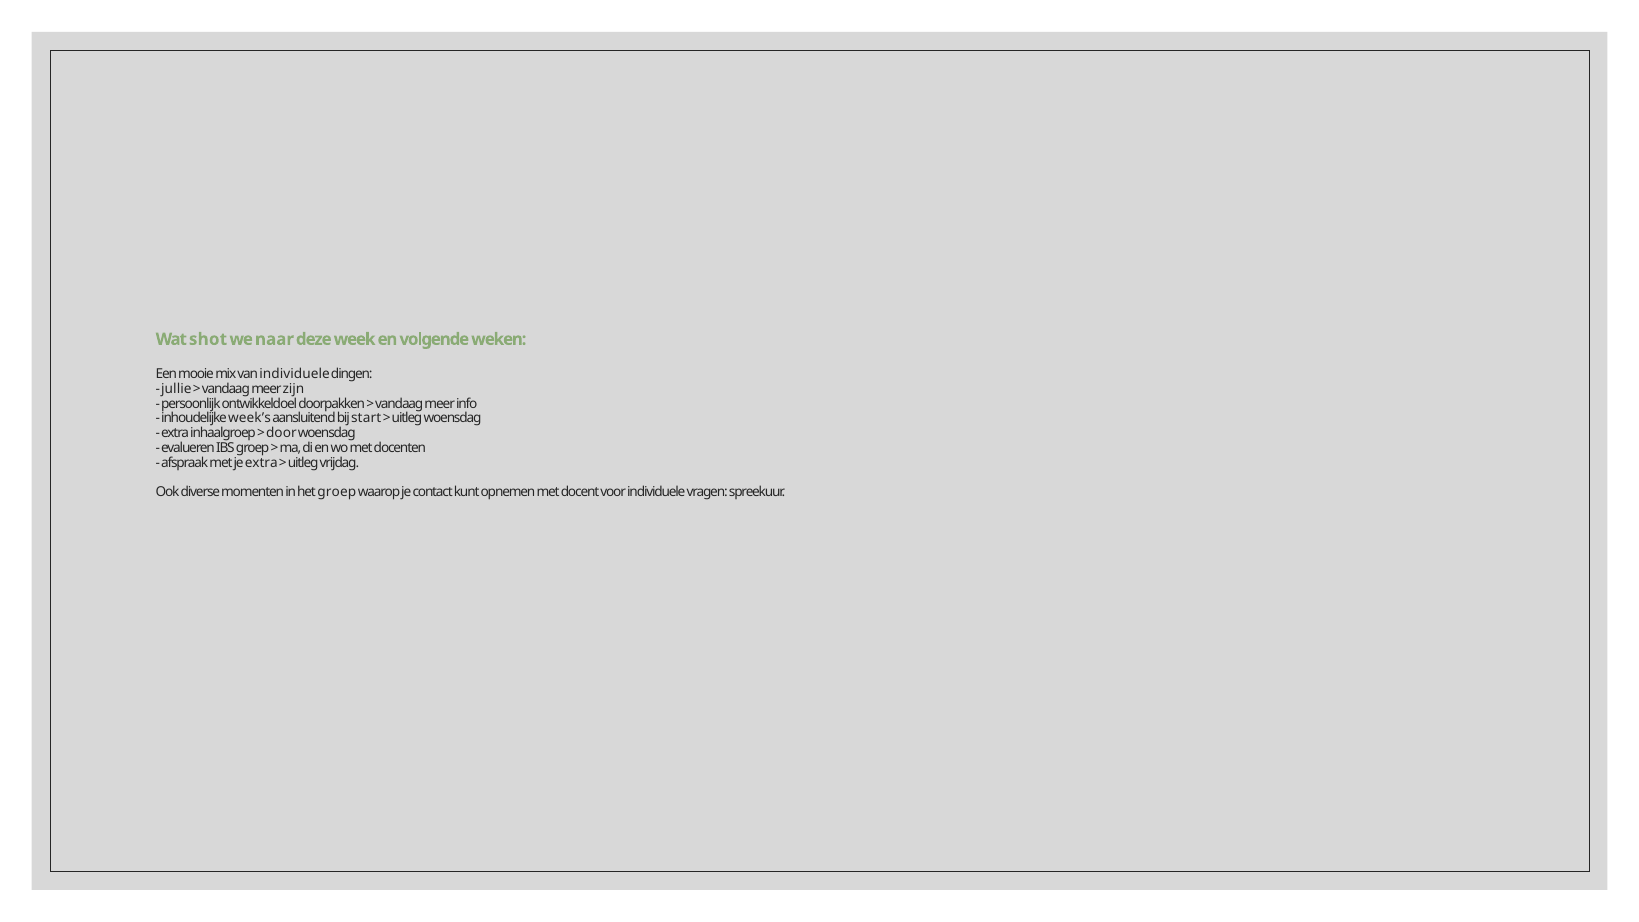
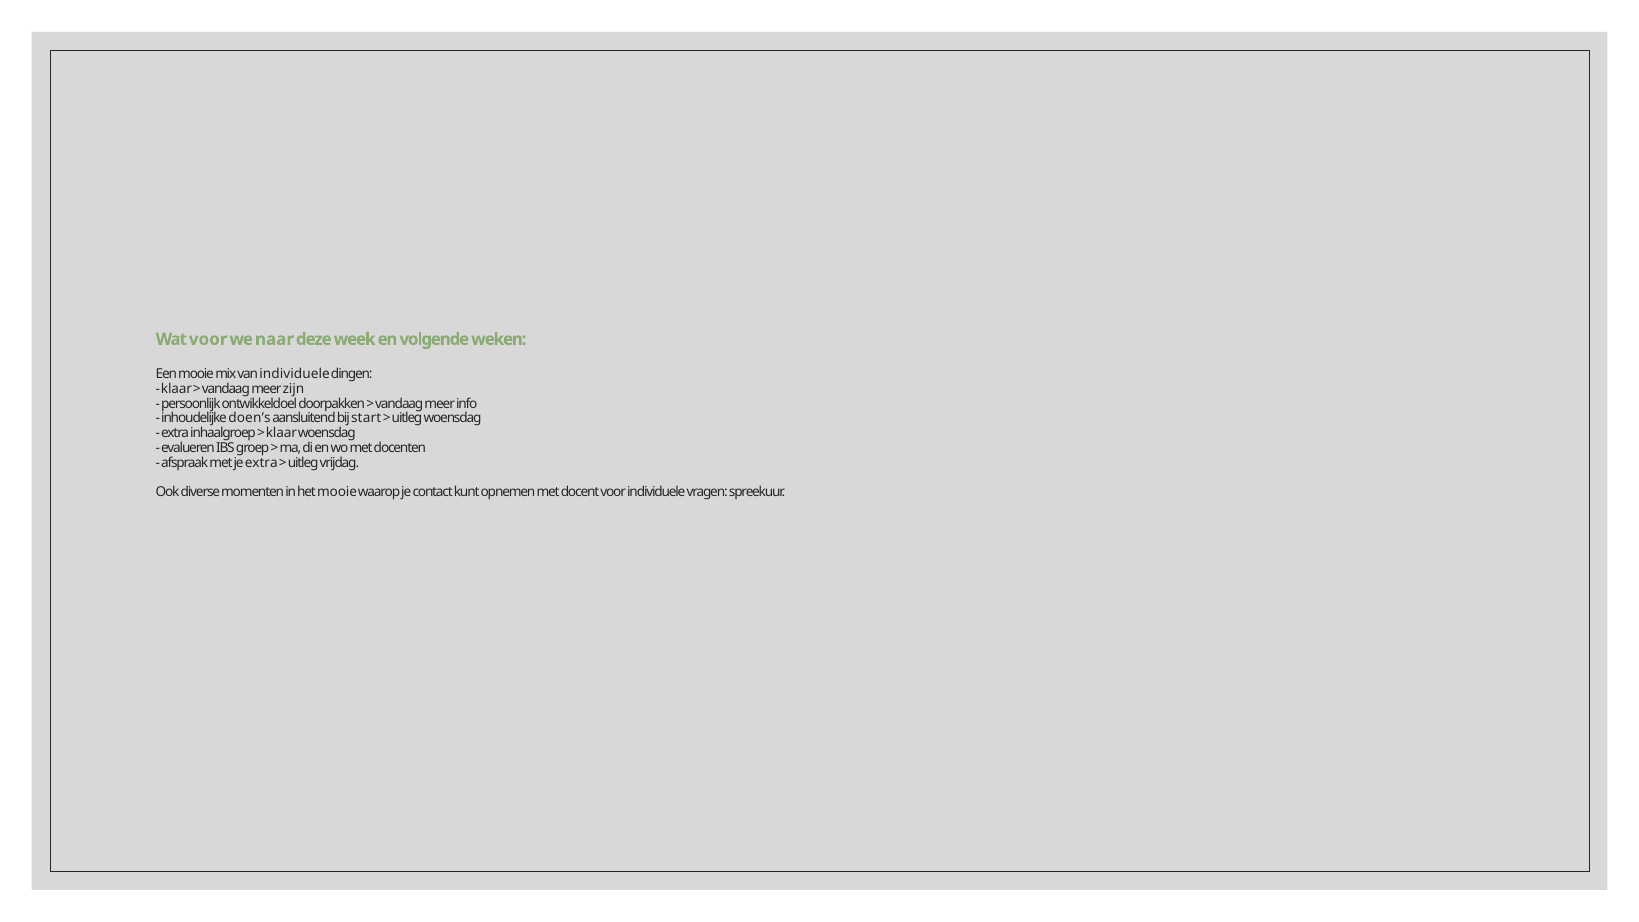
Wat shot: shot -> voor
jullie at (176, 389): jullie -> klaar
week’s: week’s -> doen’s
door at (281, 433): door -> klaar
het groep: groep -> mooie
